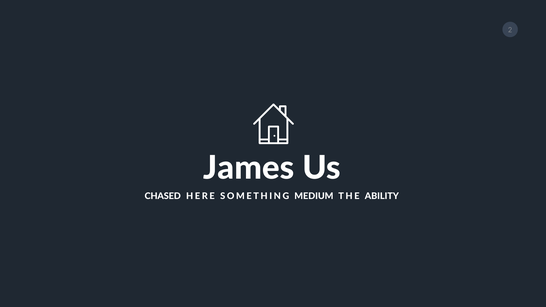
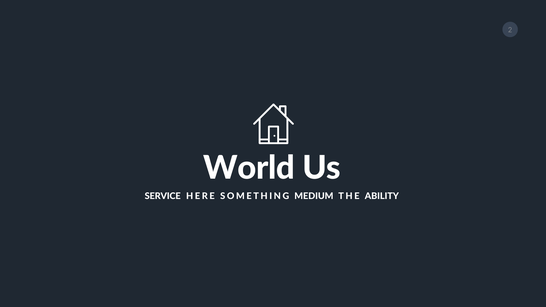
James: James -> World
CHASED: CHASED -> SERVICE
